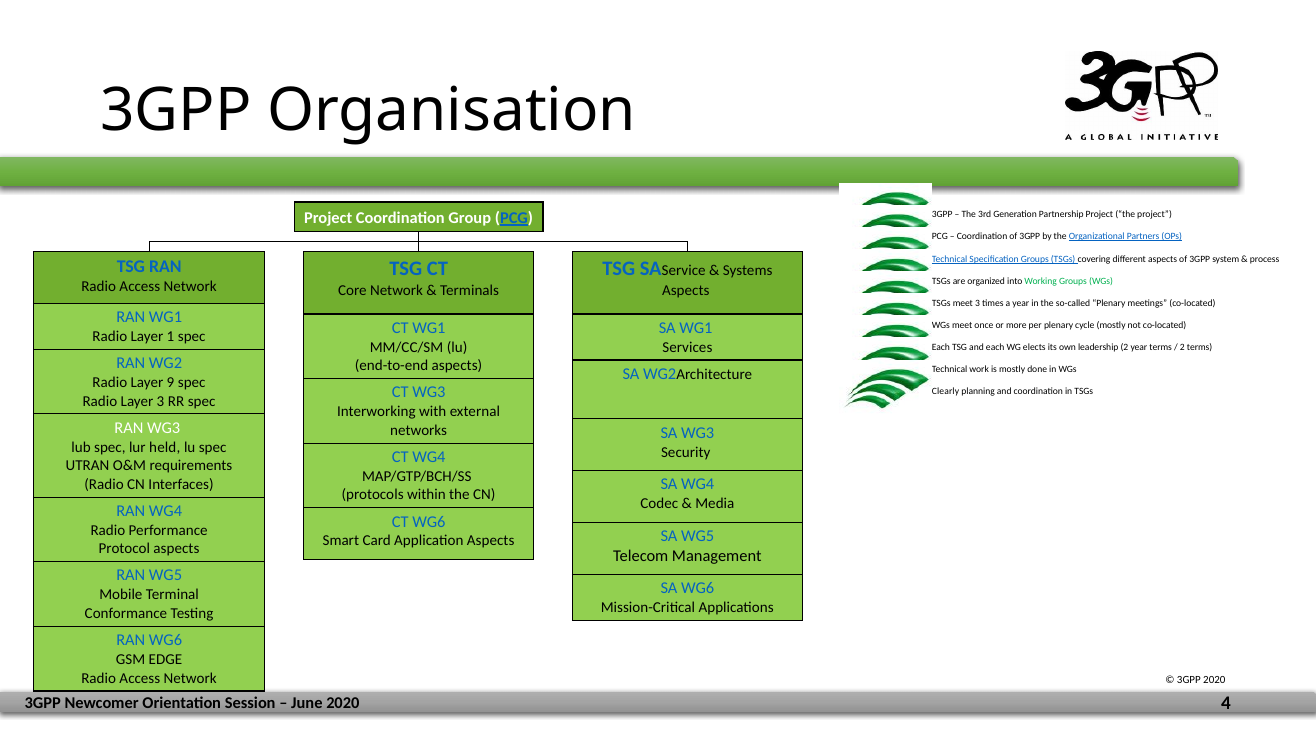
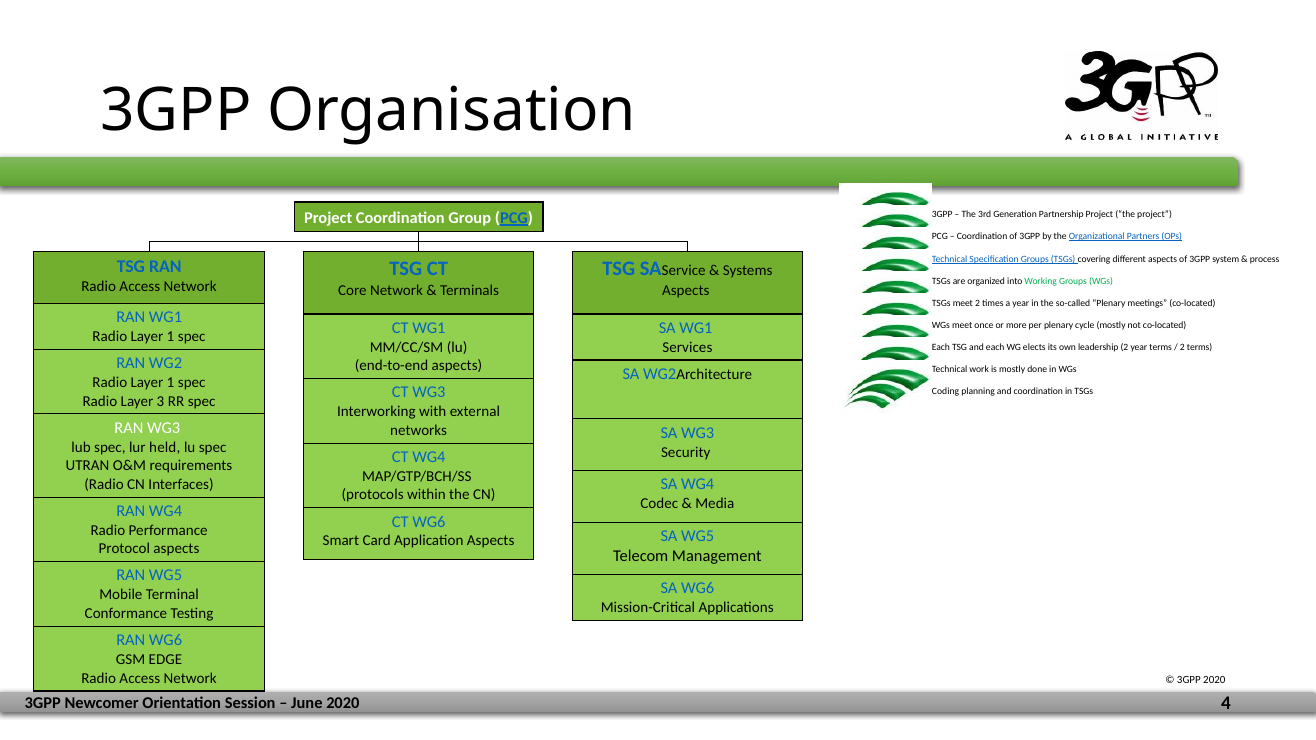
meet 3: 3 -> 2
9 at (171, 383): 9 -> 1
Clearly: Clearly -> Coding
